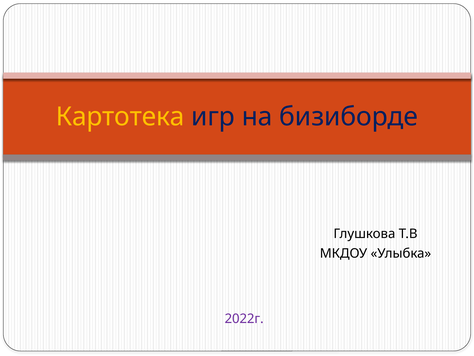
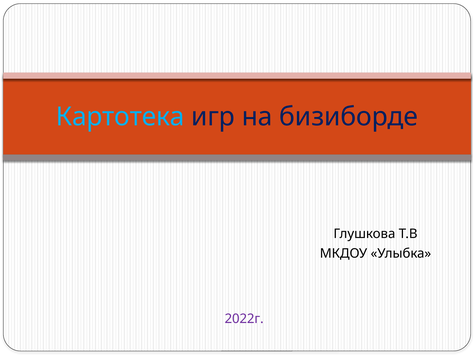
Картотека colour: yellow -> light blue
